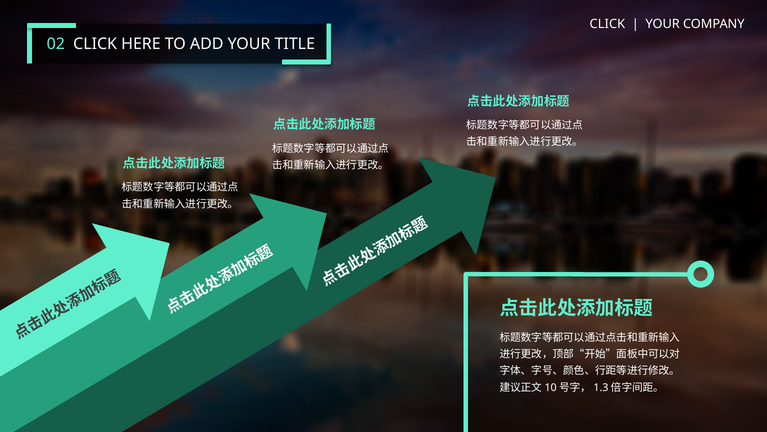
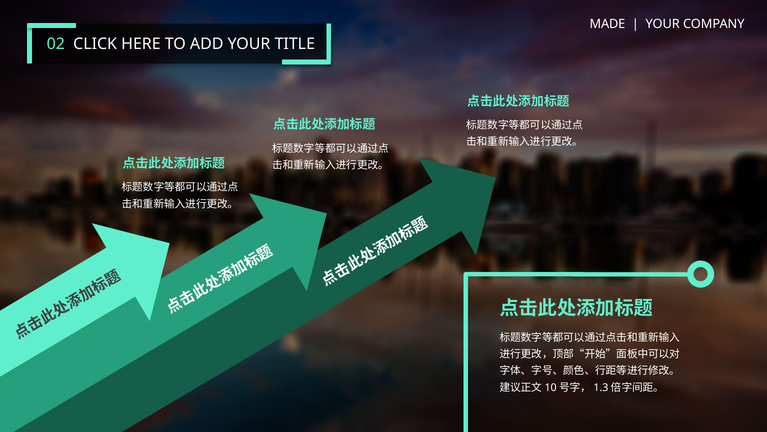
CLICK at (607, 24): CLICK -> MADE
